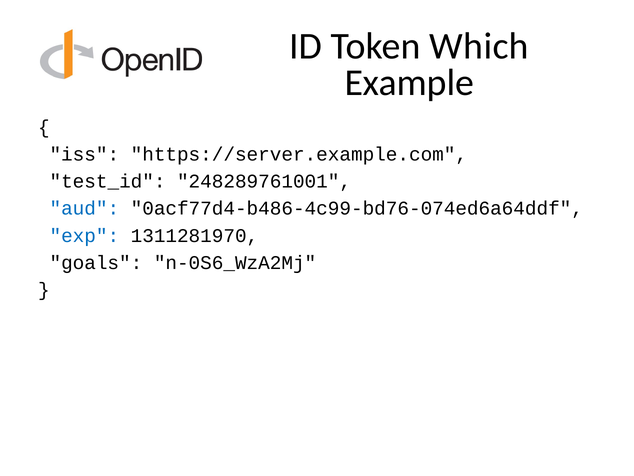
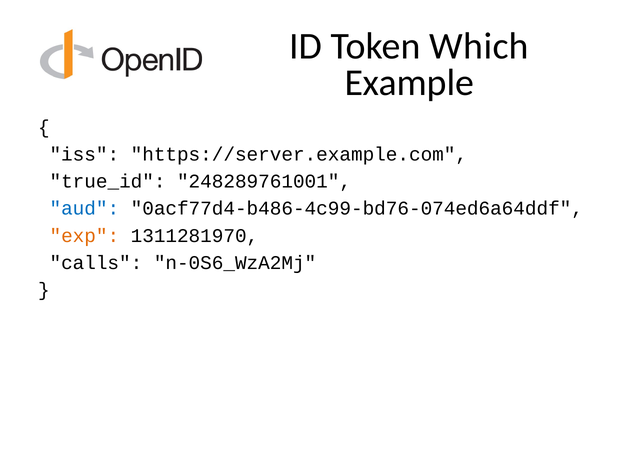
test_id: test_id -> true_id
exp colour: blue -> orange
goals: goals -> calls
